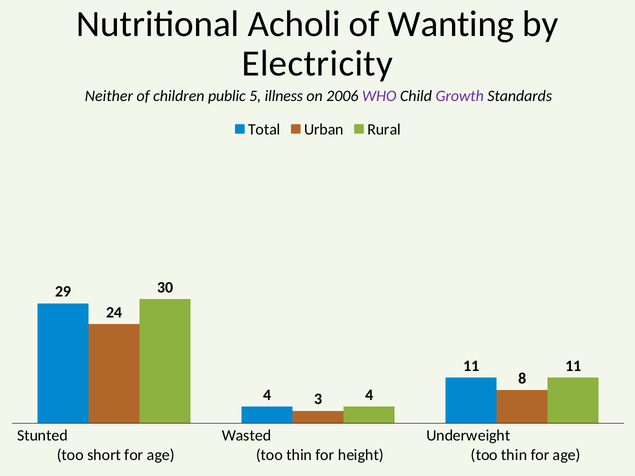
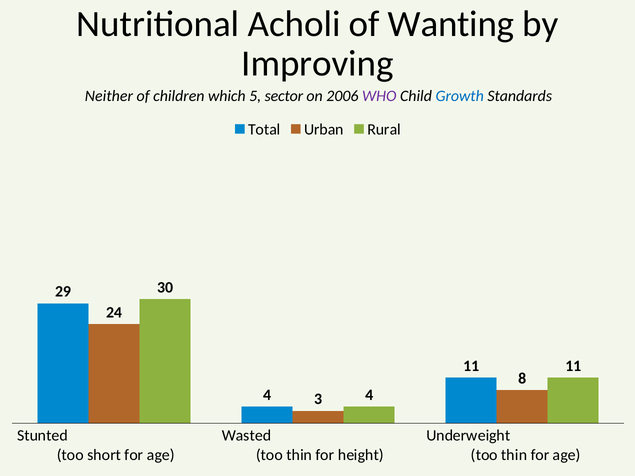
Electricity: Electricity -> Improving
public: public -> which
illness: illness -> sector
Growth colour: purple -> blue
